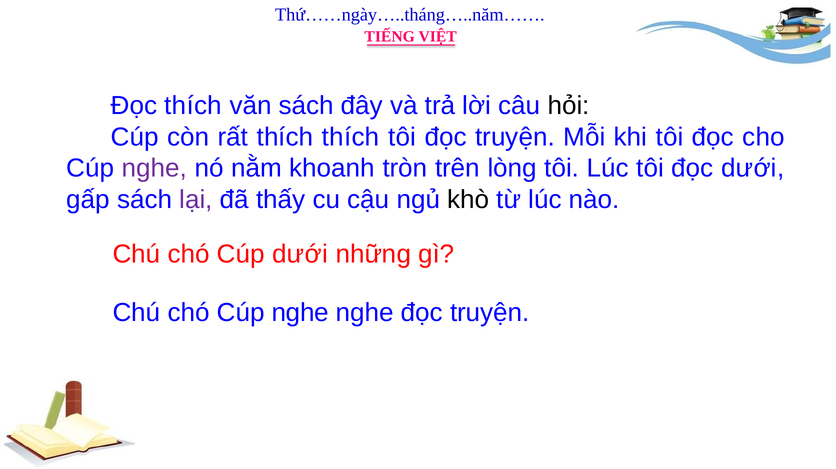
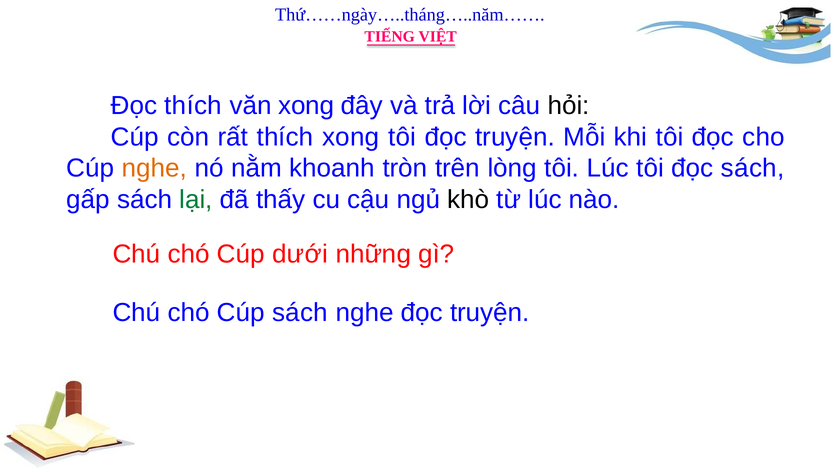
văn sách: sách -> xong
thích thích: thích -> xong
nghe at (154, 168) colour: purple -> orange
đọc dưới: dưới -> sách
lại colour: purple -> green
chó Cúp nghe: nghe -> sách
